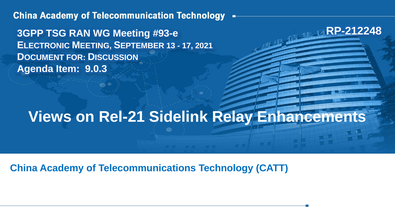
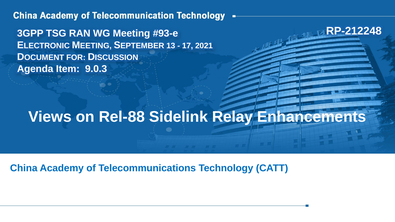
Rel-21: Rel-21 -> Rel-88
